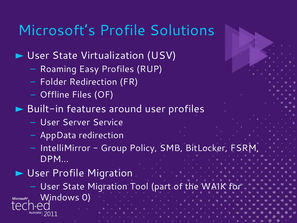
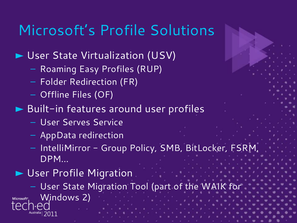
Server: Server -> Serves
0: 0 -> 2
